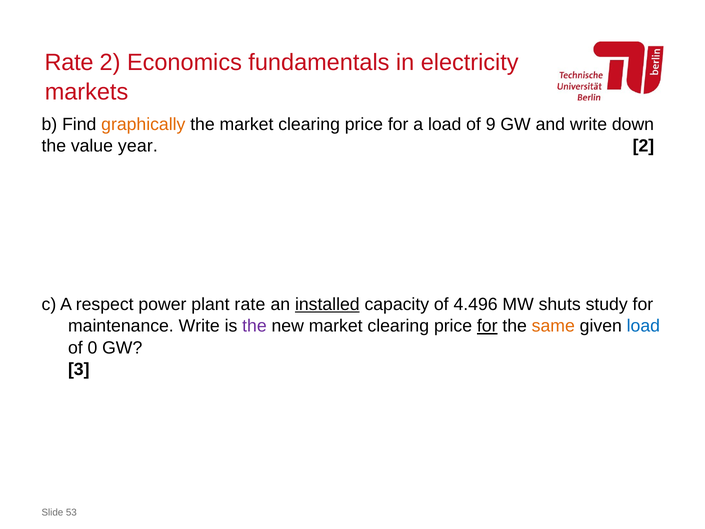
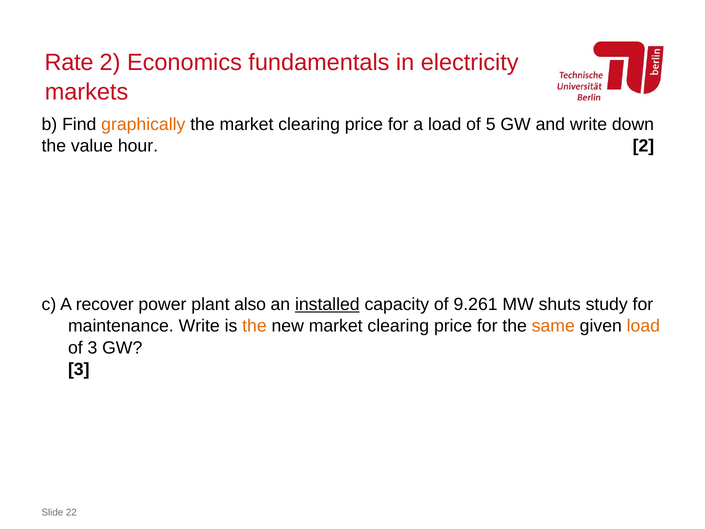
9: 9 -> 5
year: year -> hour
respect: respect -> recover
plant rate: rate -> also
4.496: 4.496 -> 9.261
the at (254, 326) colour: purple -> orange
for at (487, 326) underline: present -> none
load at (643, 326) colour: blue -> orange
of 0: 0 -> 3
53: 53 -> 22
